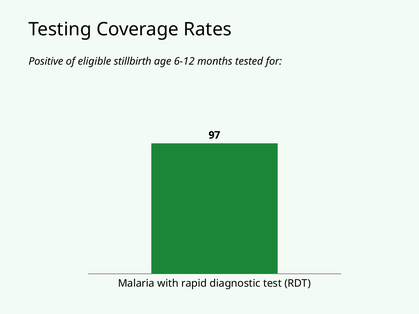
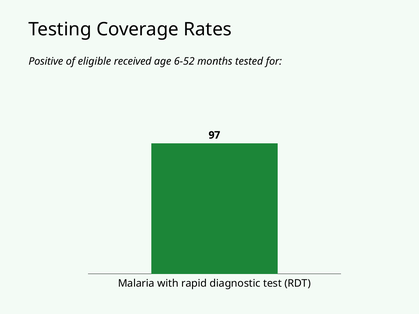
stillbirth: stillbirth -> received
6-12: 6-12 -> 6-52
